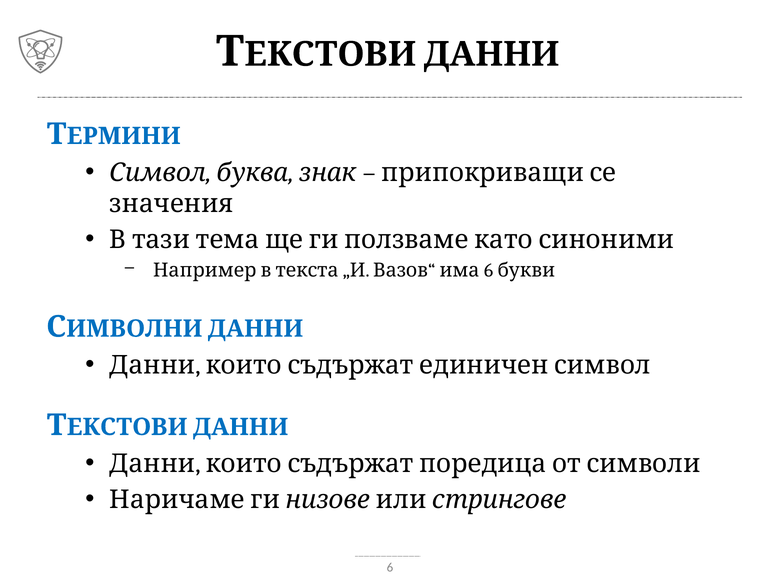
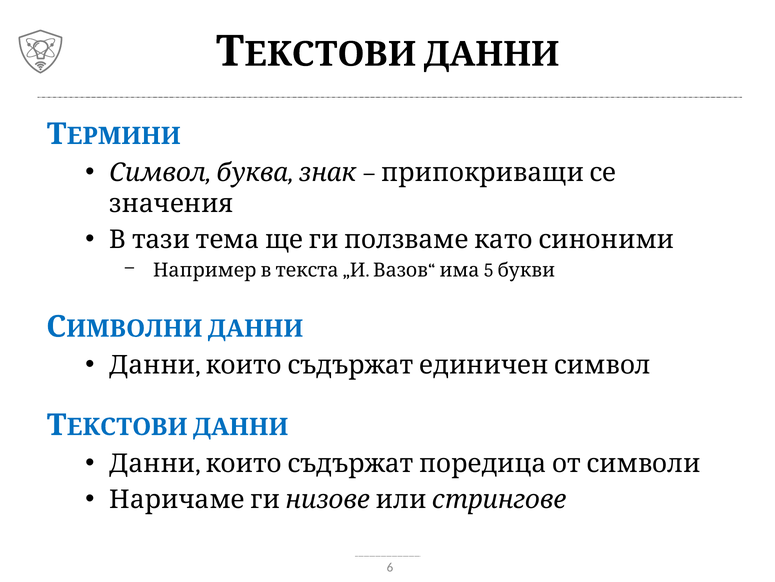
6 at (489, 270): 6 -> 5
